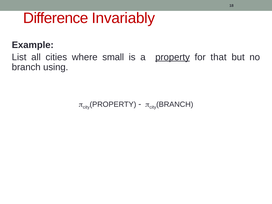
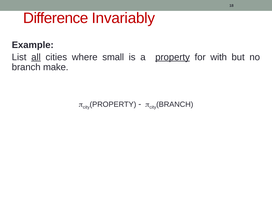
all underline: none -> present
that: that -> with
using: using -> make
